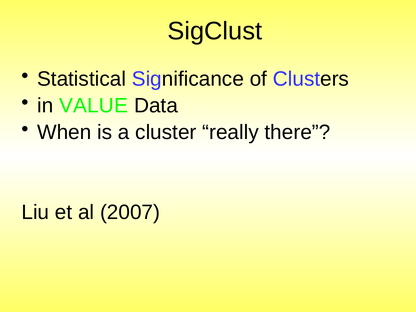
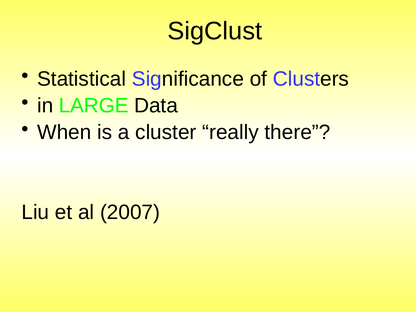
VALUE: VALUE -> LARGE
